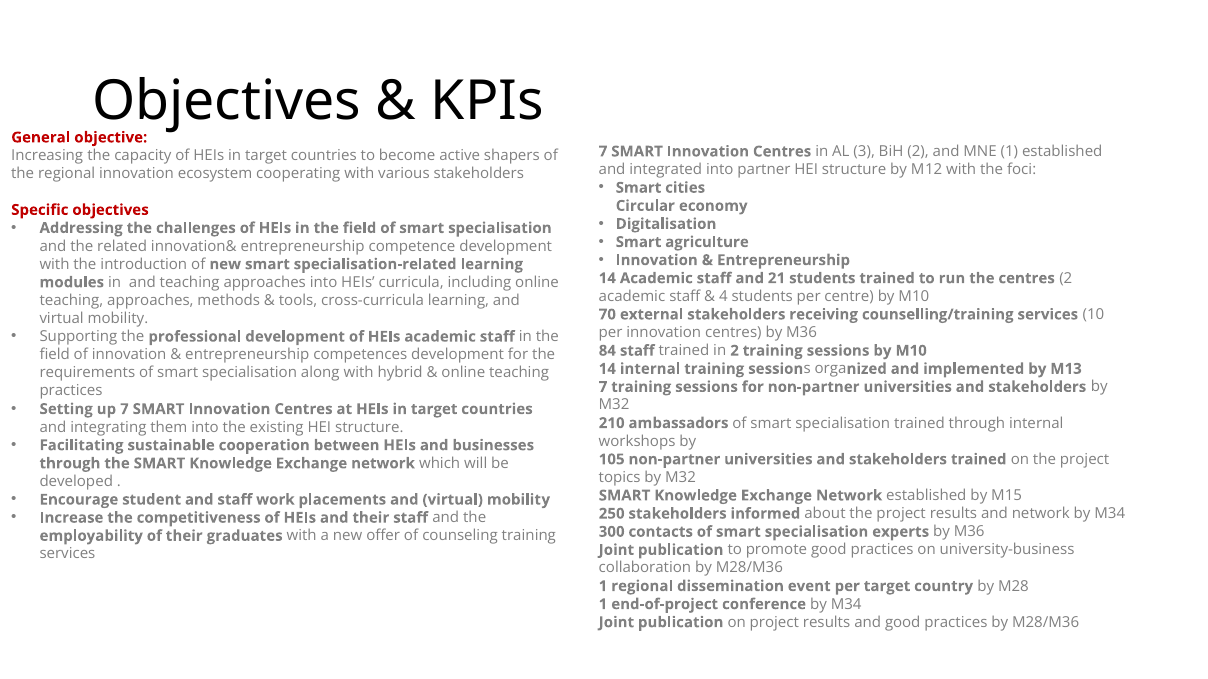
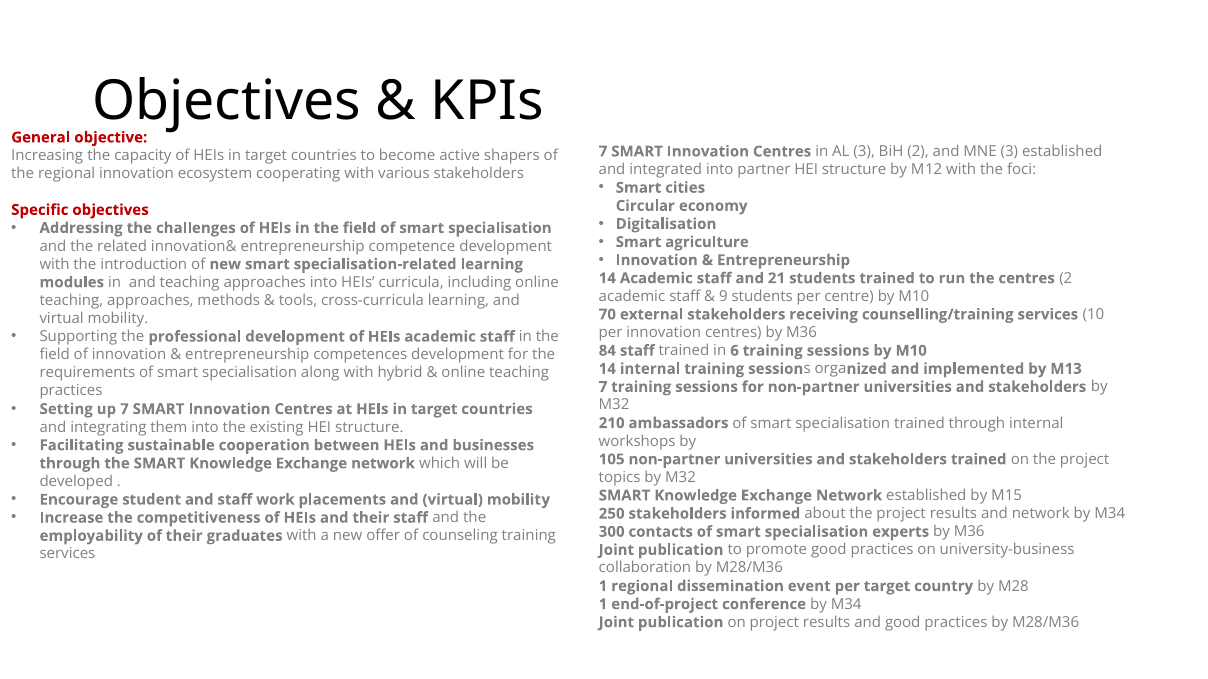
MNE 1: 1 -> 3
4: 4 -> 9
in 2: 2 -> 6
